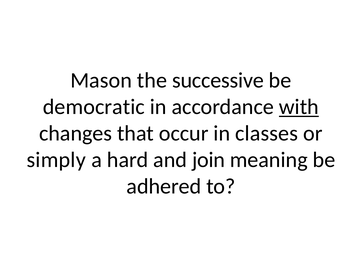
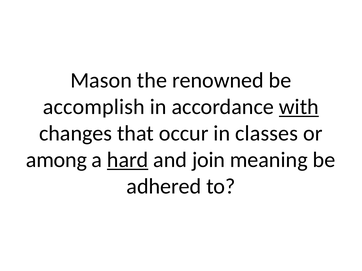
successive: successive -> renowned
democratic: democratic -> accomplish
simply: simply -> among
hard underline: none -> present
